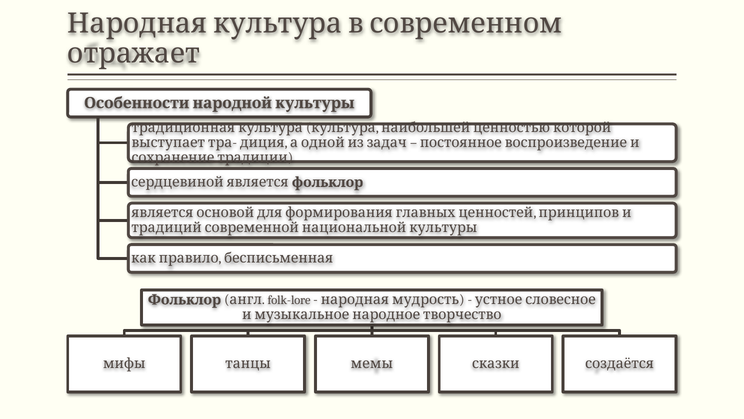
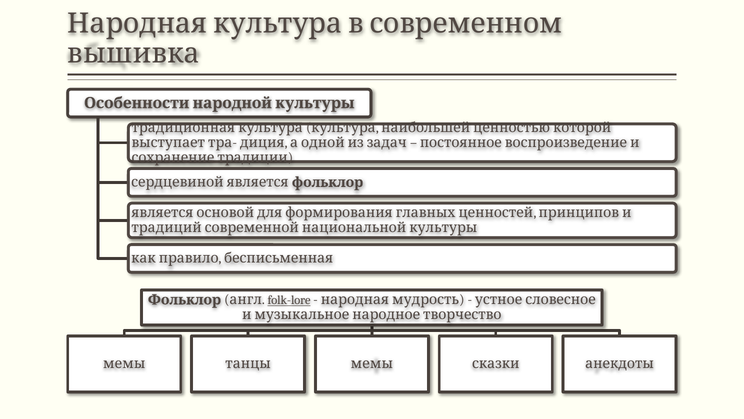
отражает: отражает -> вышивка
folk-lore underline: none -> present
мифы at (124, 363): мифы -> мемы
создаётся: создаётся -> анекдоты
